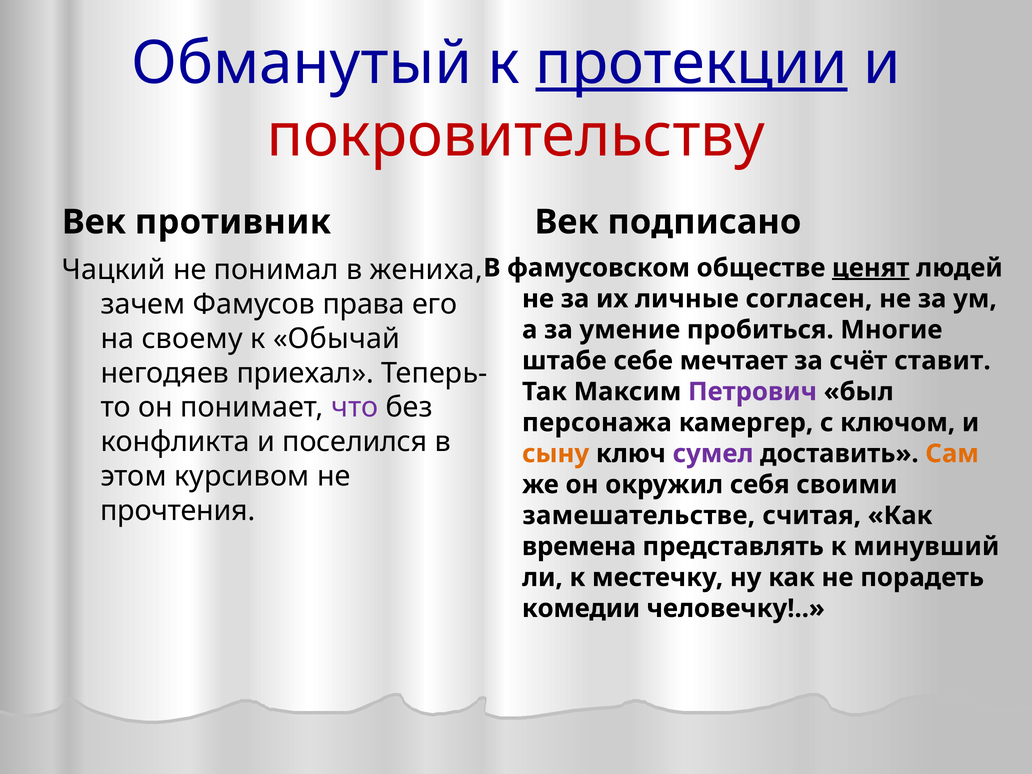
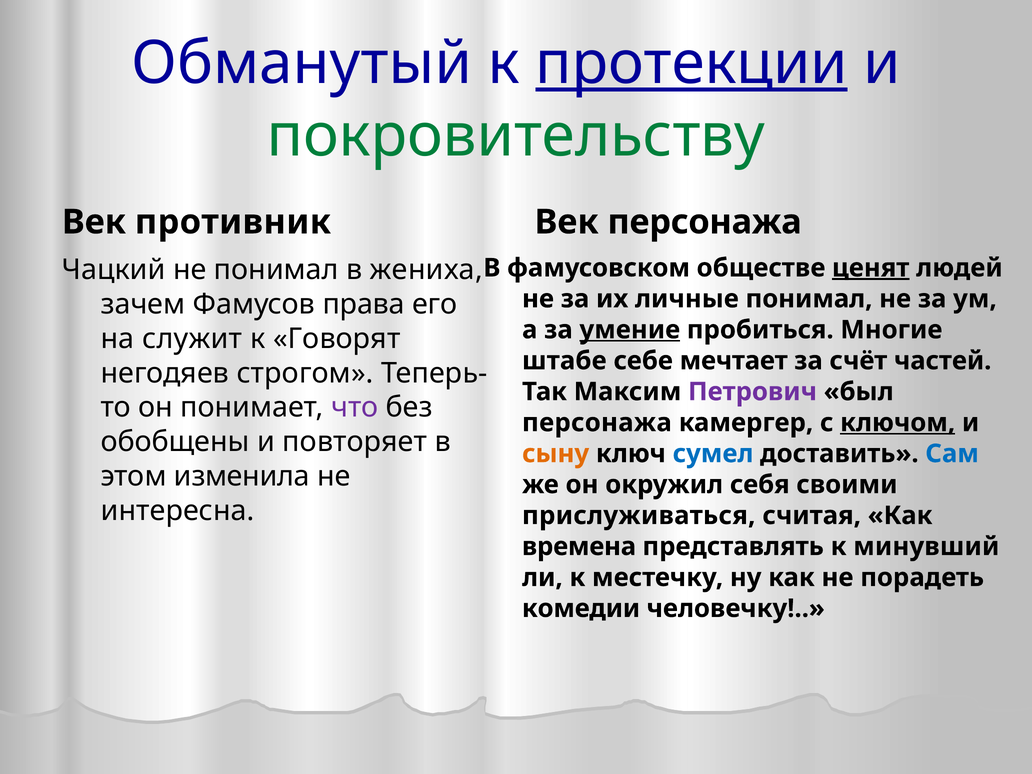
покровительству colour: red -> green
Век подписано: подписано -> персонажа
личные согласен: согласен -> понимал
умение underline: none -> present
своему: своему -> служит
Обычай: Обычай -> Говорят
ставит: ставит -> частей
приехал: приехал -> строгом
ключом underline: none -> present
конфликта: конфликта -> обобщены
поселился: поселился -> повторяет
сумел colour: purple -> blue
Сам colour: orange -> blue
курсивом: курсивом -> изменила
прочтения: прочтения -> интересна
замешательстве: замешательстве -> прислуживаться
